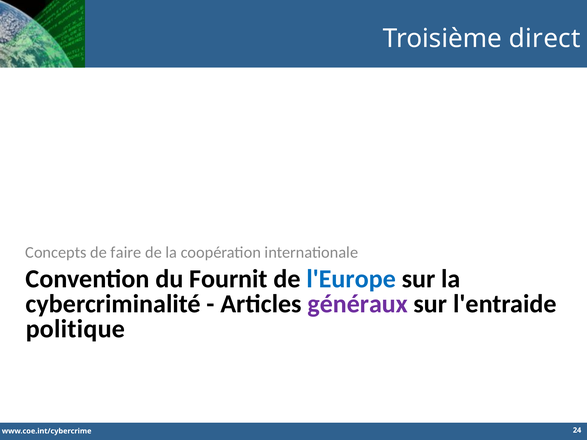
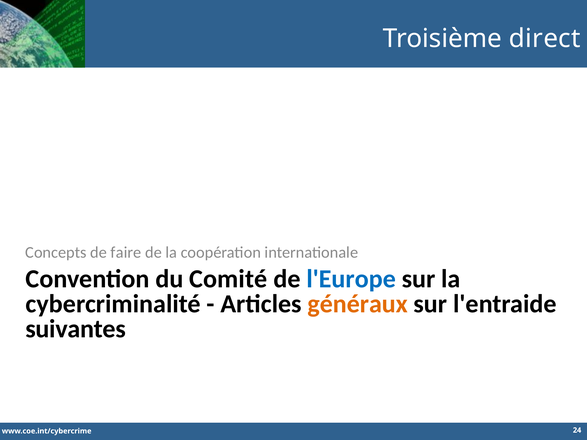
Fournit: Fournit -> Comité
généraux colour: purple -> orange
politique: politique -> suivantes
